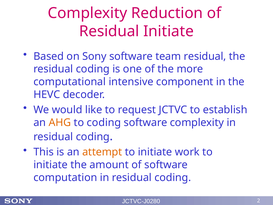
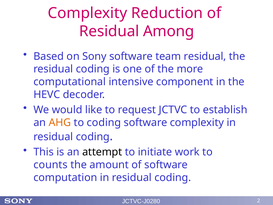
Residual Initiate: Initiate -> Among
attempt colour: orange -> black
initiate at (51, 165): initiate -> counts
